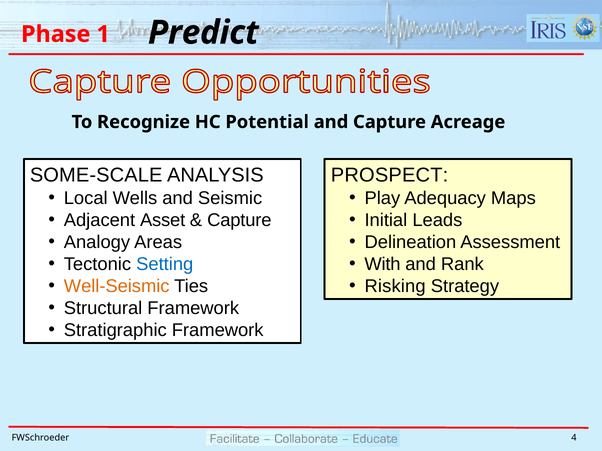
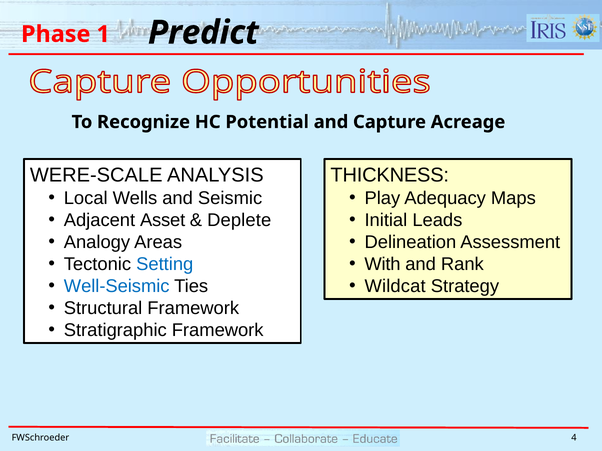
SOME-SCALE: SOME-SCALE -> WERE-SCALE
PROSPECT: PROSPECT -> THICKNESS
Capture at (239, 220): Capture -> Deplete
Well-Seismic colour: orange -> blue
Risking: Risking -> Wildcat
